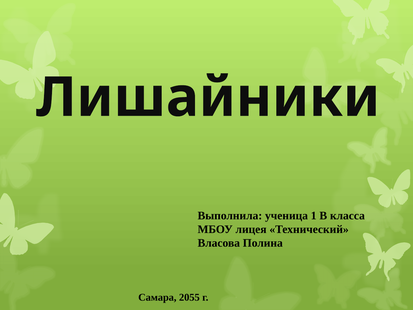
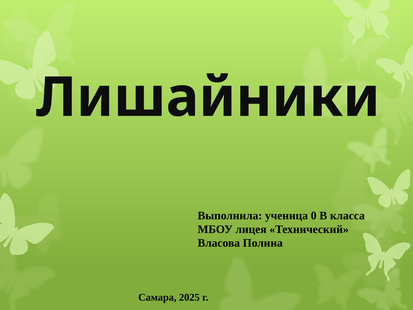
1: 1 -> 0
2055: 2055 -> 2025
